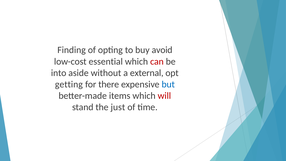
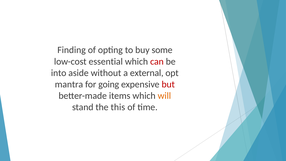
avoid: avoid -> some
getting: getting -> mantra
there: there -> going
but colour: blue -> red
will colour: red -> orange
just: just -> this
